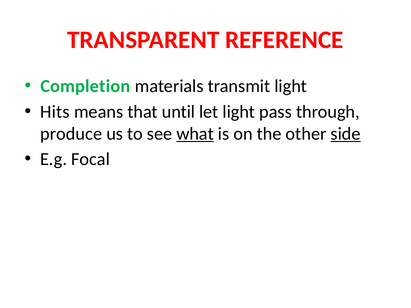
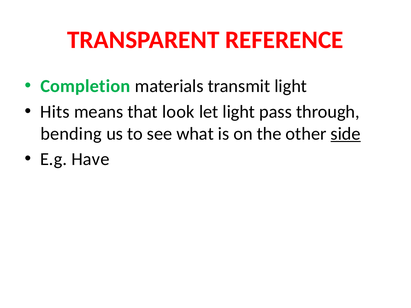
until: until -> look
produce: produce -> bending
what underline: present -> none
Focal: Focal -> Have
